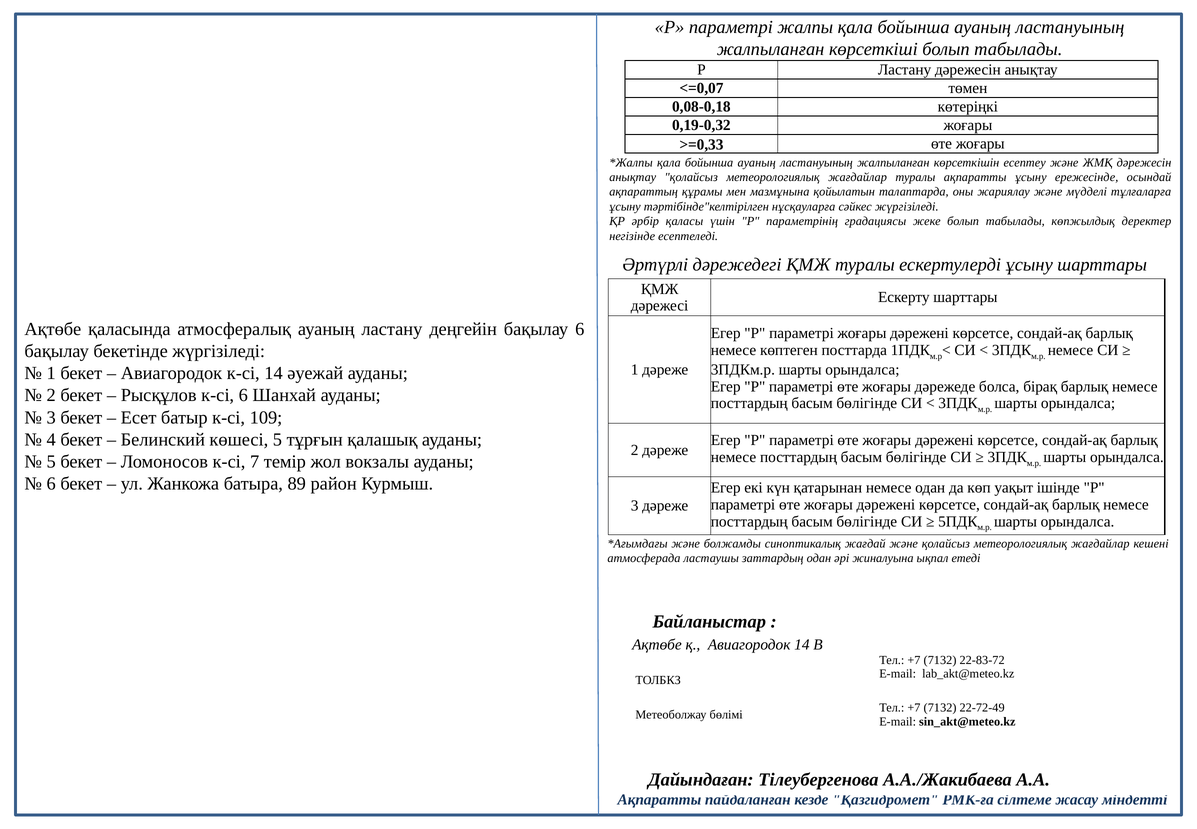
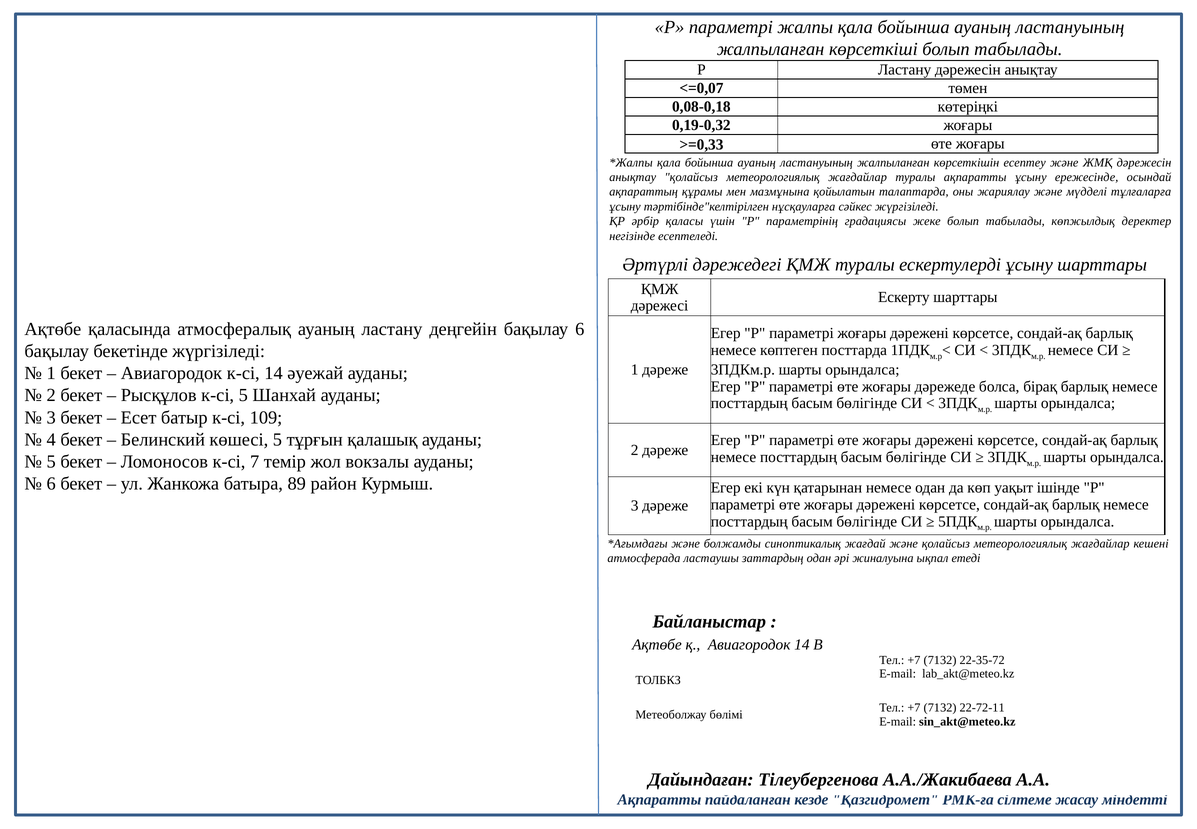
к-сі 6: 6 -> 5
22-83-72: 22-83-72 -> 22-35-72
22-72-49: 22-72-49 -> 22-72-11
